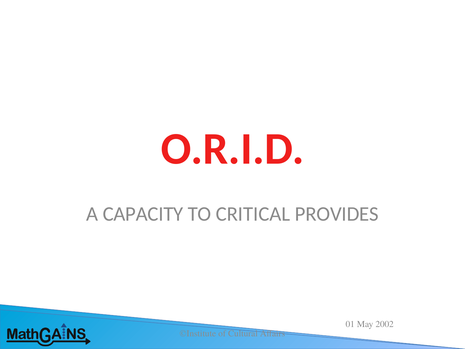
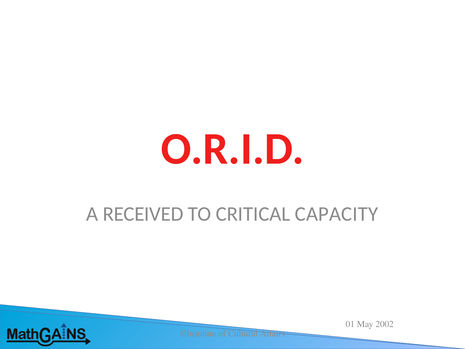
CAPACITY: CAPACITY -> RECEIVED
PROVIDES: PROVIDES -> CAPACITY
